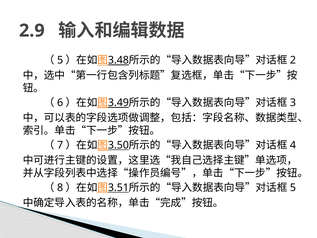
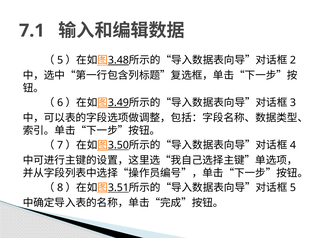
2.9: 2.9 -> 7.1
